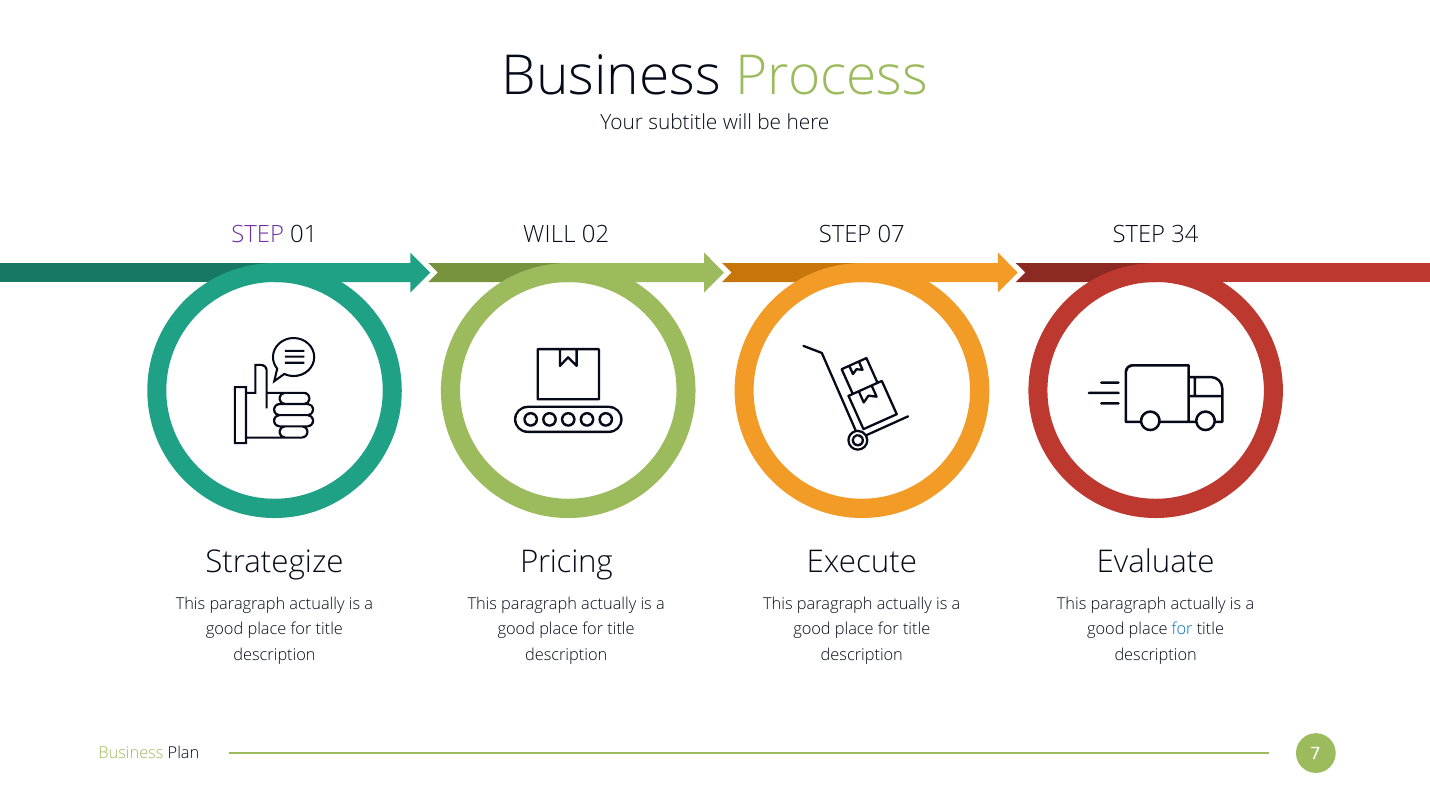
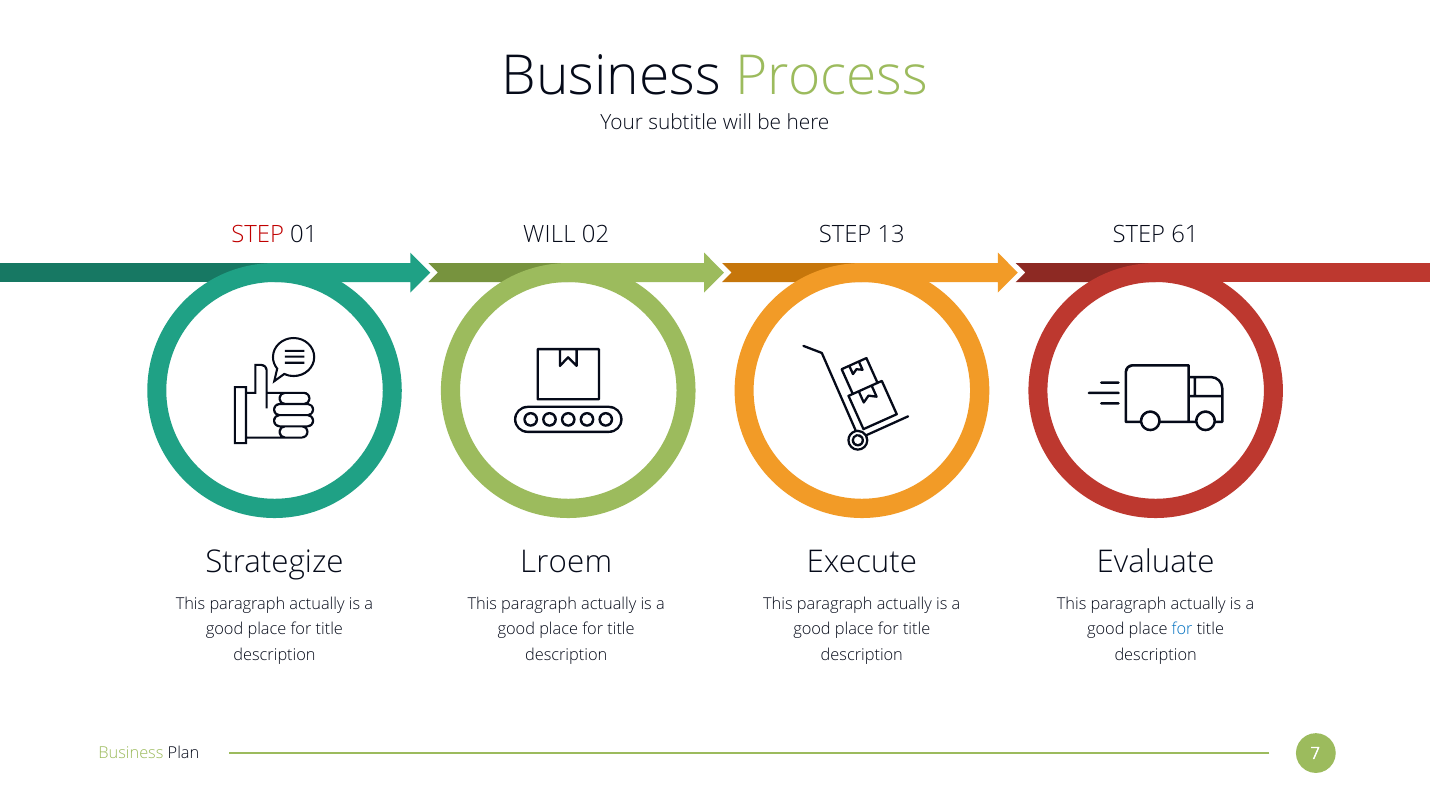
STEP at (258, 235) colour: purple -> red
07: 07 -> 13
34: 34 -> 61
Pricing: Pricing -> Lroem
